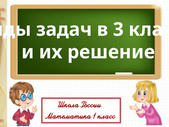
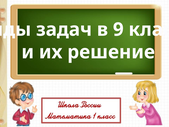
3: 3 -> 9
